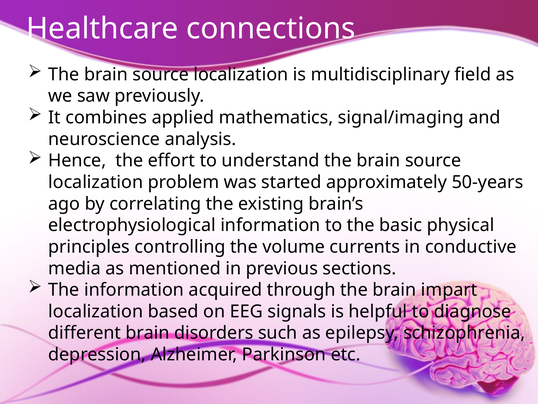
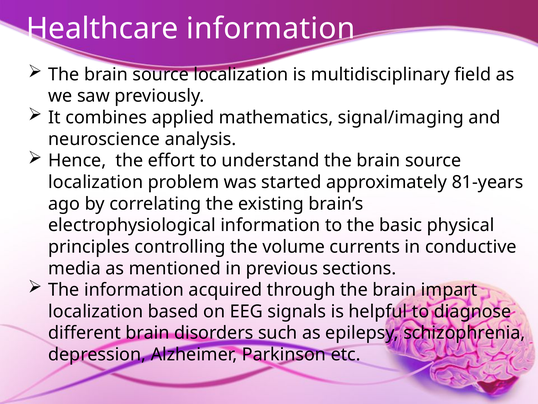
Healthcare connections: connections -> information
50-years: 50-years -> 81-years
